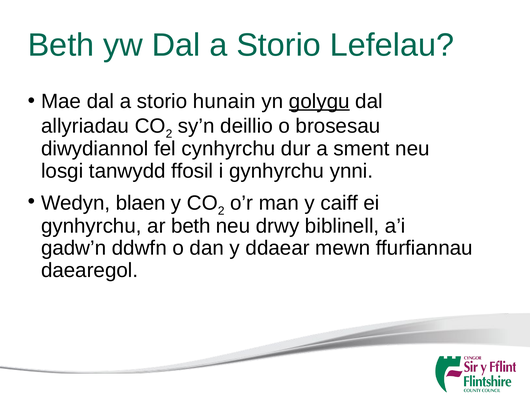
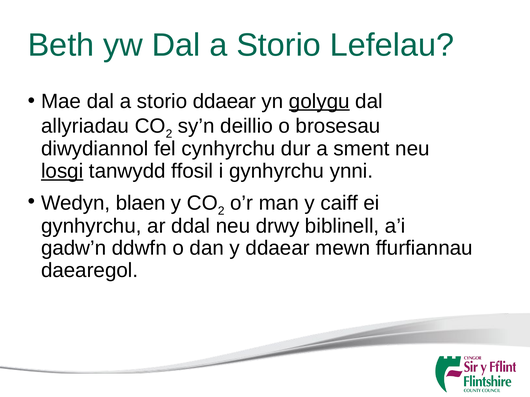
storio hunain: hunain -> ddaear
losgi underline: none -> present
ar beth: beth -> ddal
